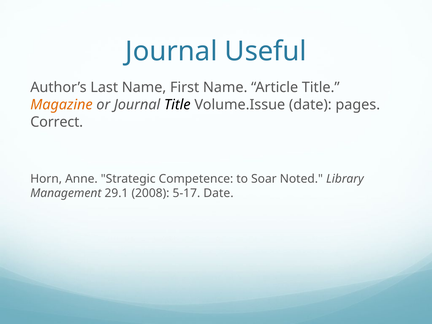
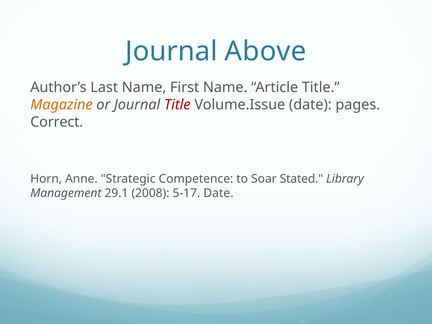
Useful: Useful -> Above
Title at (177, 105) colour: black -> red
Noted: Noted -> Stated
